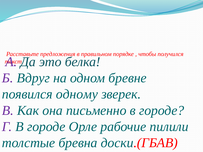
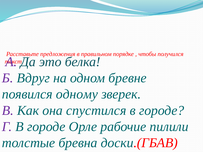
письменно: письменно -> спустился
